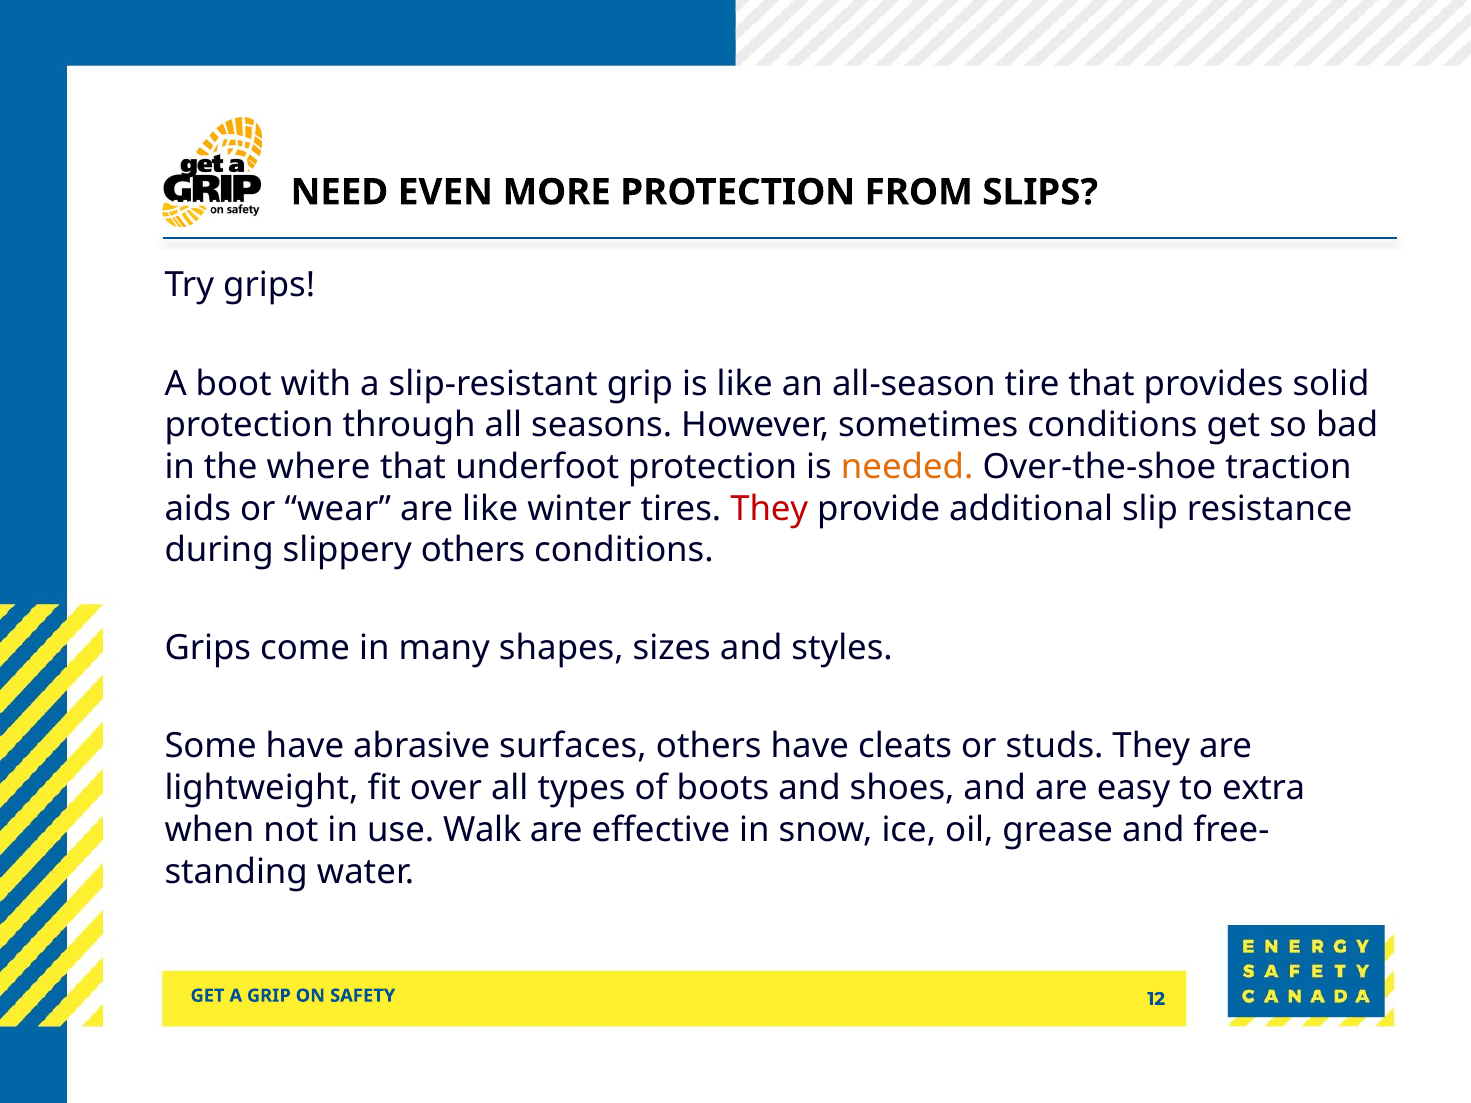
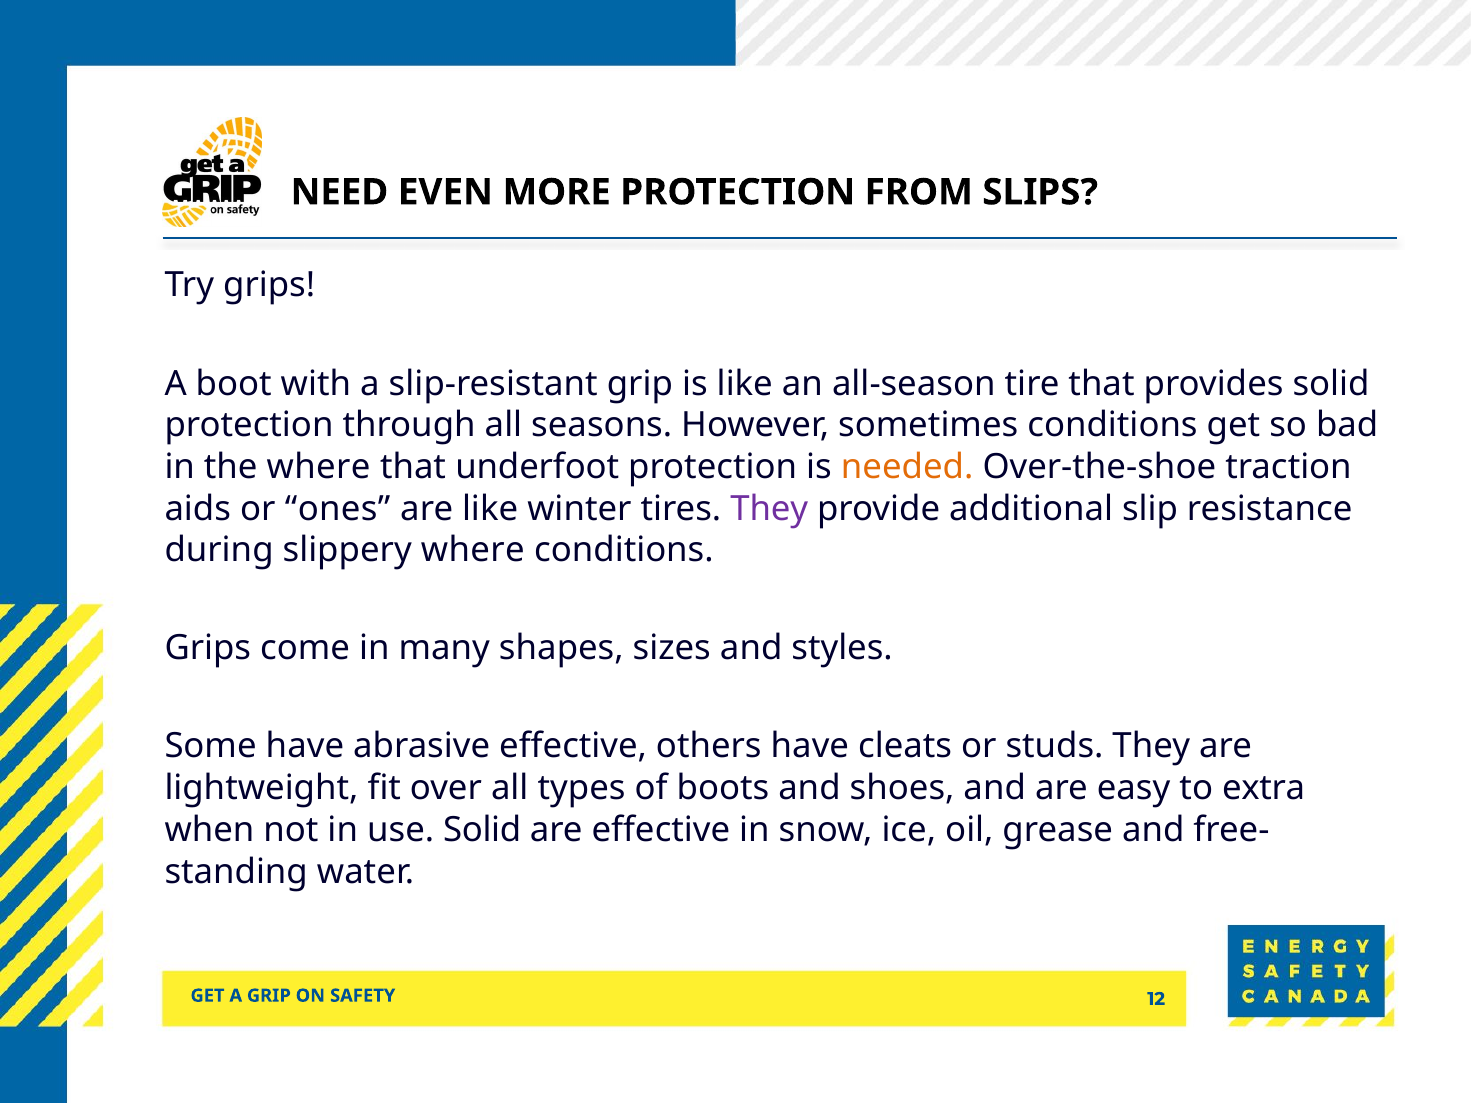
wear: wear -> ones
They at (769, 509) colour: red -> purple
slippery others: others -> where
abrasive surfaces: surfaces -> effective
use Walk: Walk -> Solid
